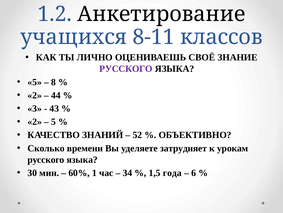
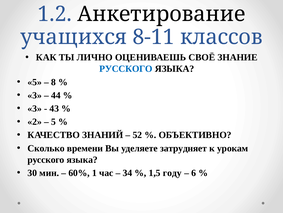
РУССКОГО at (126, 69) colour: purple -> blue
2 at (35, 95): 2 -> 3
года: года -> году
